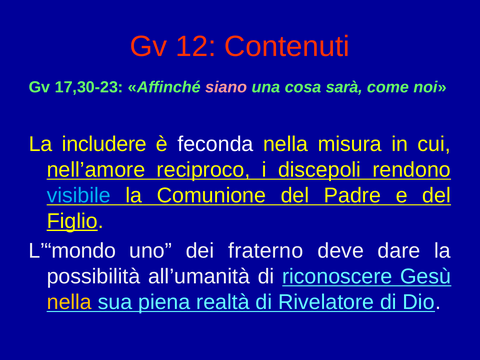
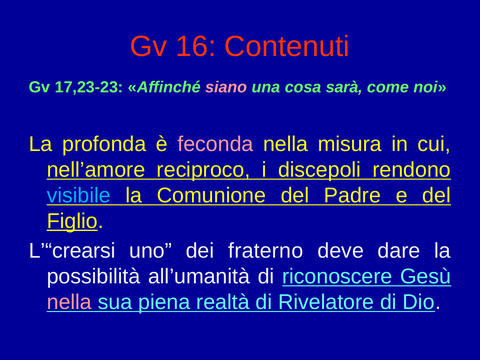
12: 12 -> 16
17,30-23: 17,30-23 -> 17,23-23
includere: includere -> profonda
feconda colour: white -> pink
L’“mondo: L’“mondo -> L’“crearsi
nella at (69, 302) colour: yellow -> pink
